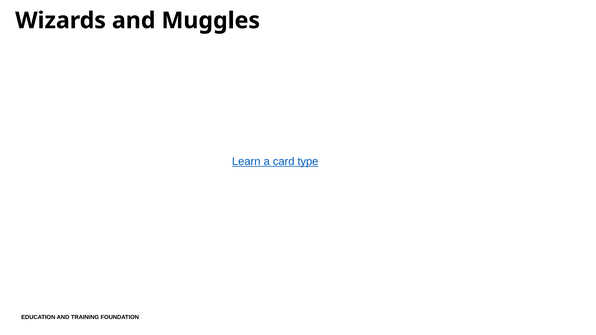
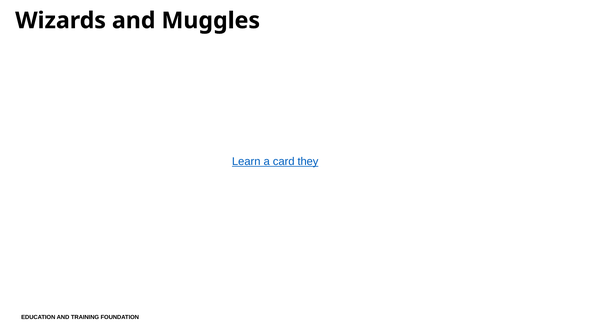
type: type -> they
